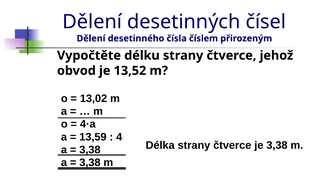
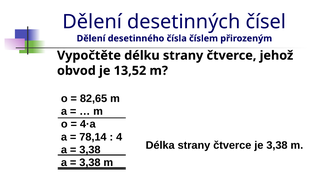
13,02: 13,02 -> 82,65
13,59: 13,59 -> 78,14
